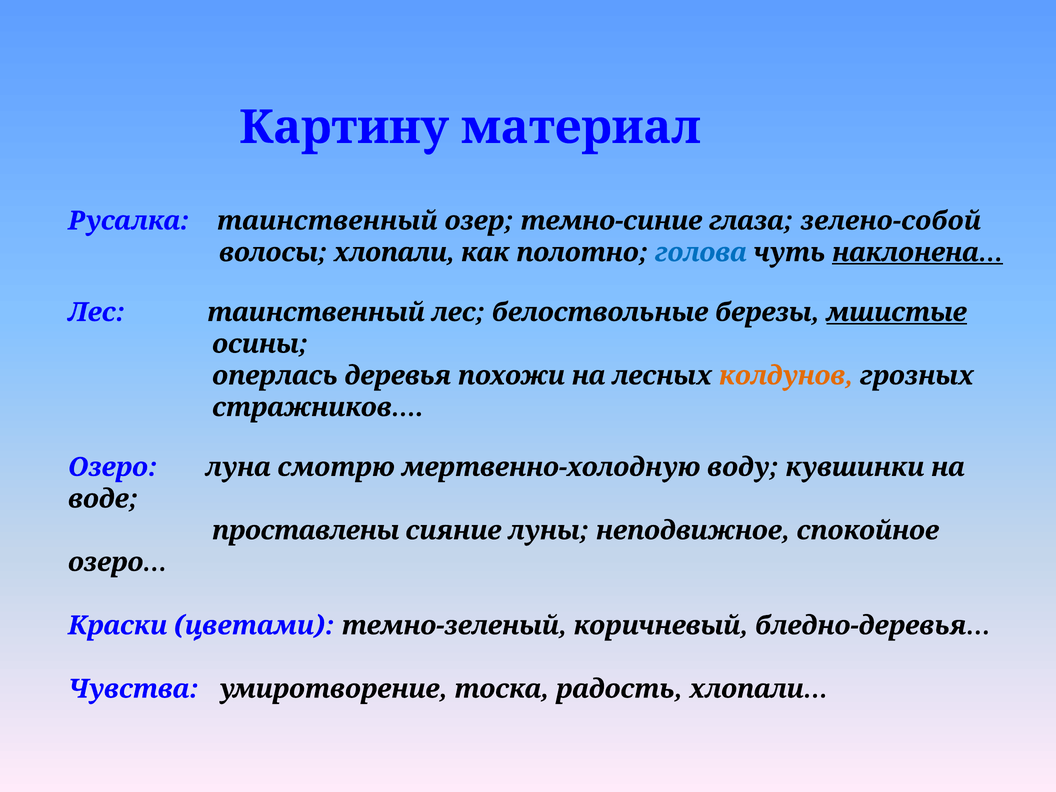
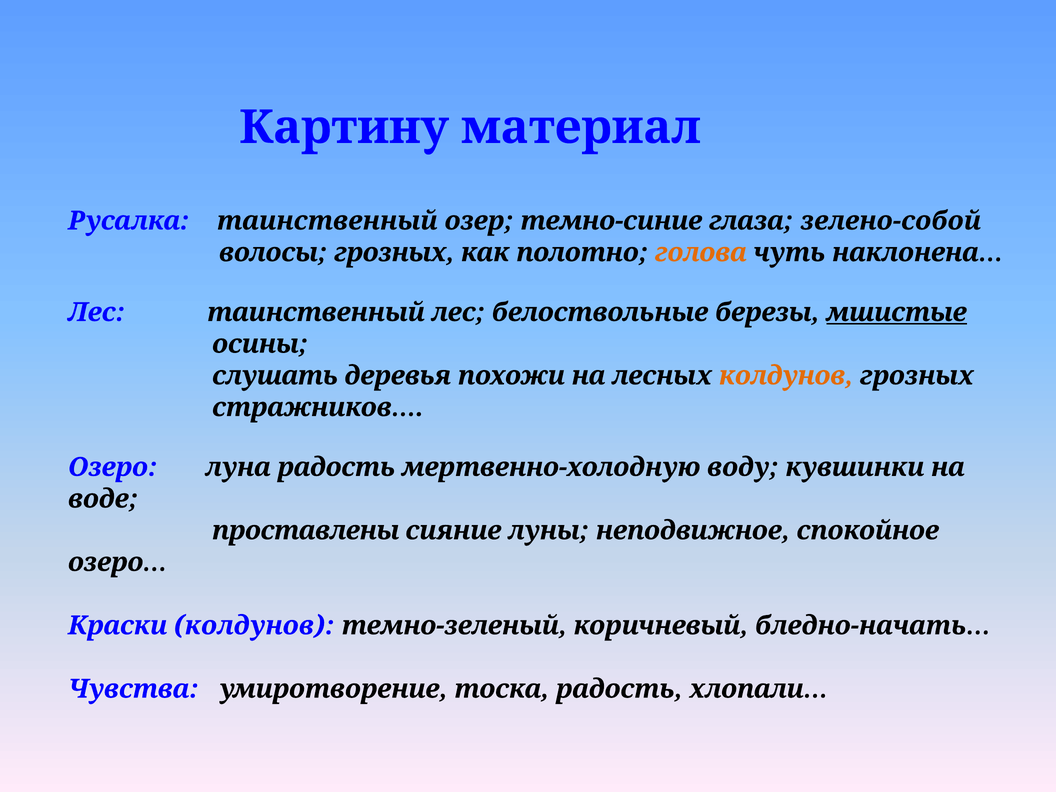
волосы хлопали: хлопали -> грозных
голова colour: blue -> orange
наклонена… underline: present -> none
оперлась: оперлась -> слушать
луна смотрю: смотрю -> радость
Краски цветами: цветами -> колдунов
бледно-деревья…: бледно-деревья… -> бледно-начать…
